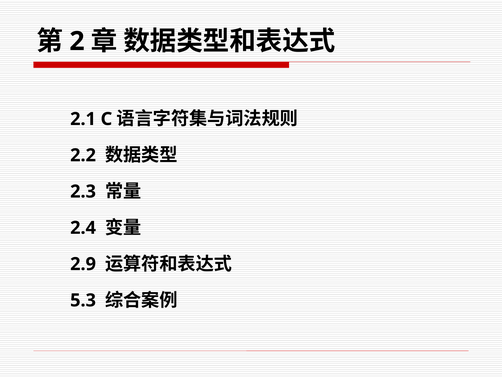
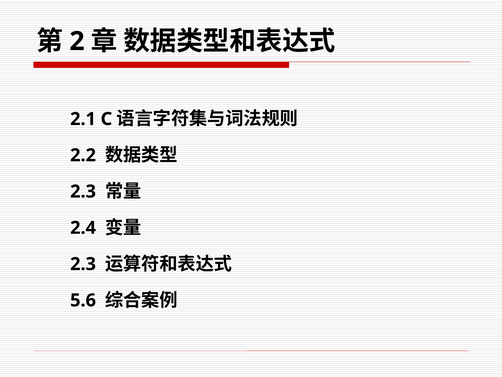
2.9 at (83, 264): 2.9 -> 2.3
5.3: 5.3 -> 5.6
